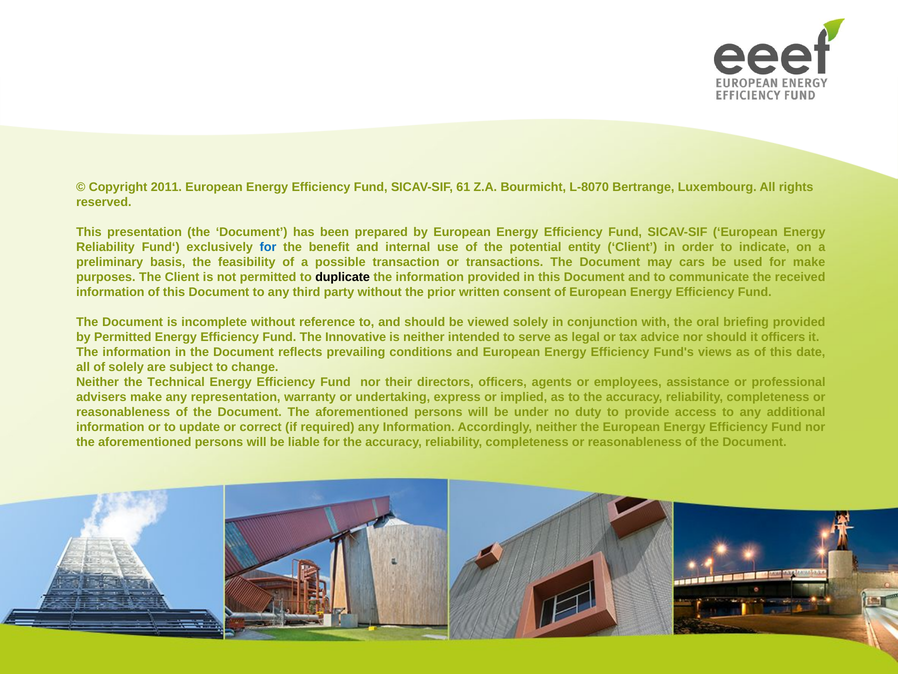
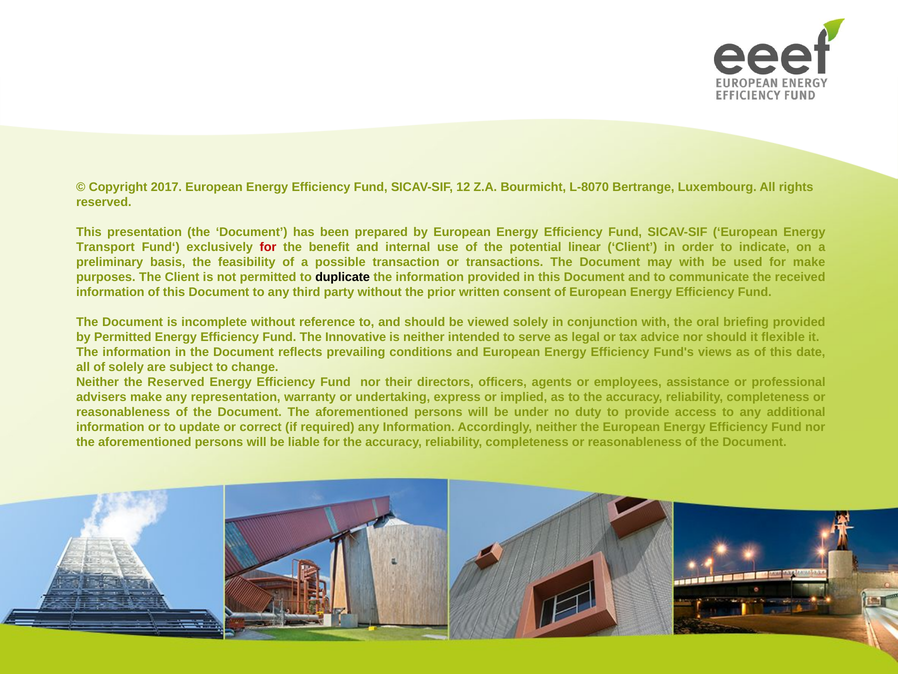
2011: 2011 -> 2017
61: 61 -> 12
Reliability at (105, 247): Reliability -> Transport
for at (268, 247) colour: blue -> red
entity: entity -> linear
may cars: cars -> with
it officers: officers -> flexible
the Technical: Technical -> Reserved
